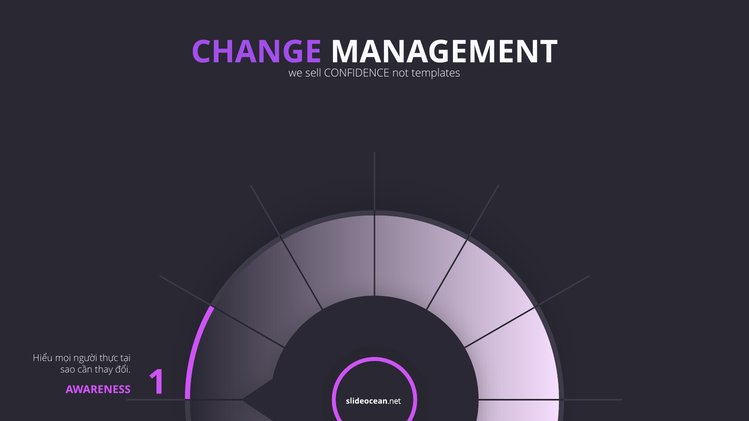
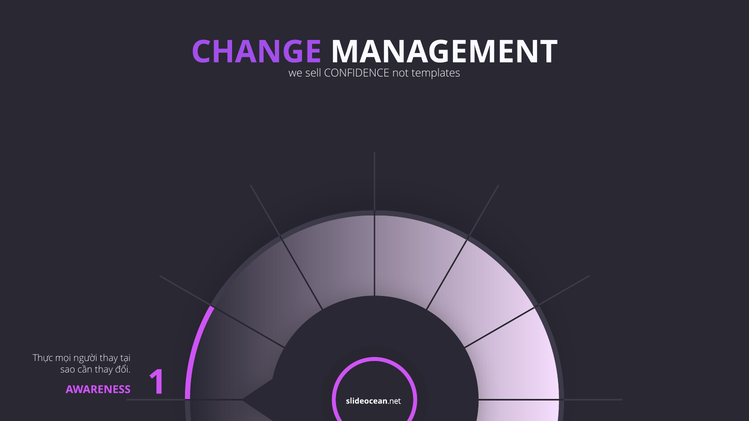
Hiểu: Hiểu -> Thực
người thực: thực -> thay
